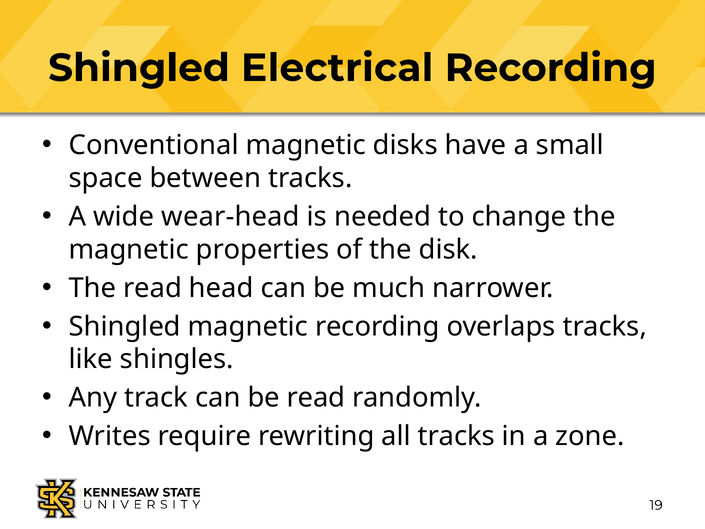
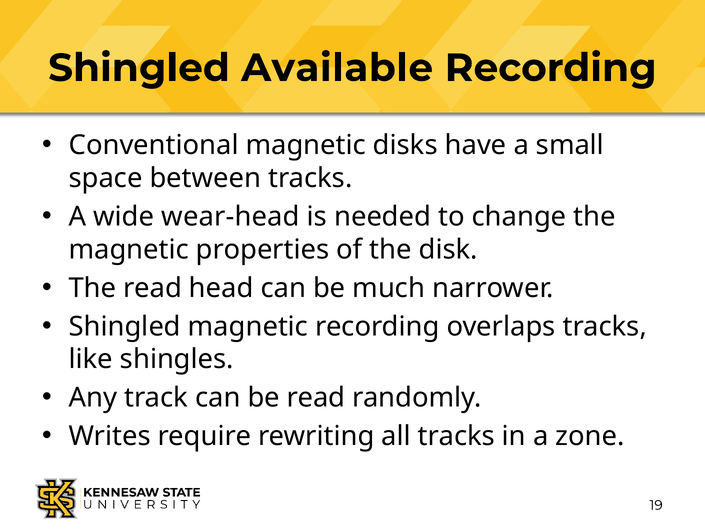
Electrical: Electrical -> Available
